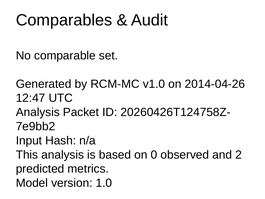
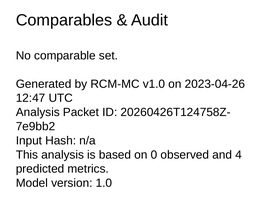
2014-04-26: 2014-04-26 -> 2023-04-26
2: 2 -> 4
